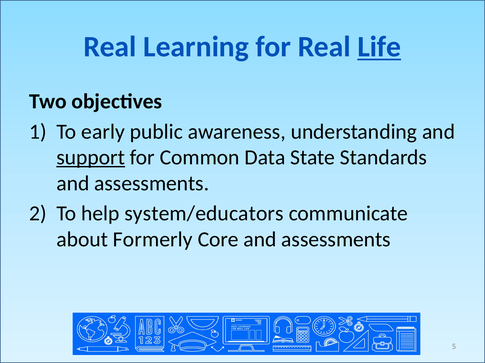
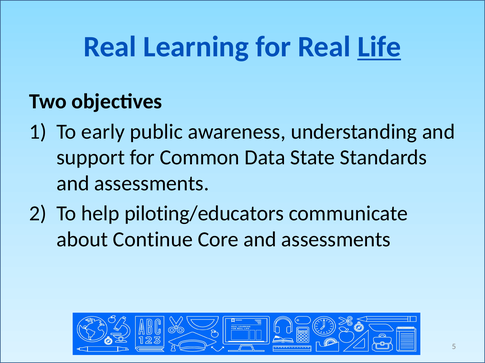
support underline: present -> none
system/educators: system/educators -> piloting/educators
Formerly: Formerly -> Continue
